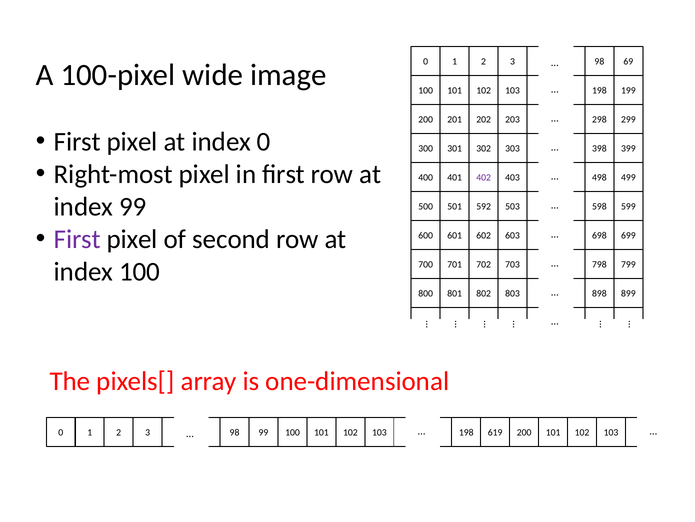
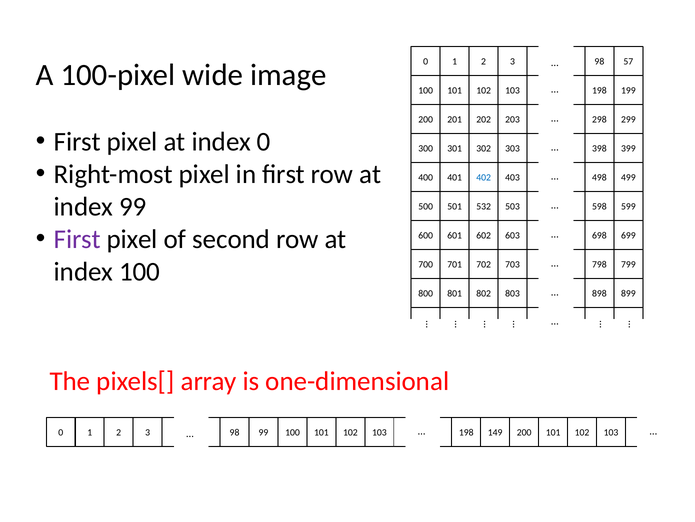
69: 69 -> 57
402 colour: purple -> blue
592: 592 -> 532
619: 619 -> 149
